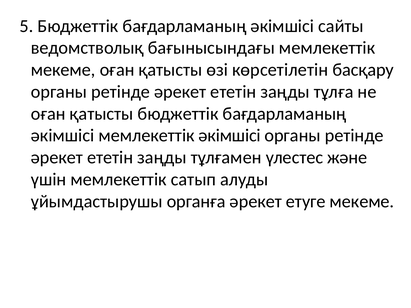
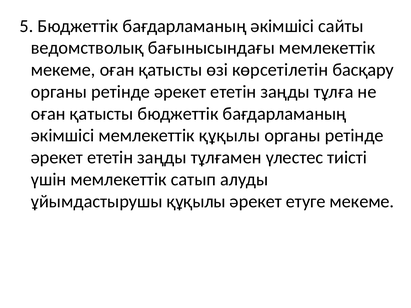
мемлекеттік әкімшісі: әкімшісі -> құқылы
және: және -> тиісті
ұйымдастырушы органға: органға -> құқылы
